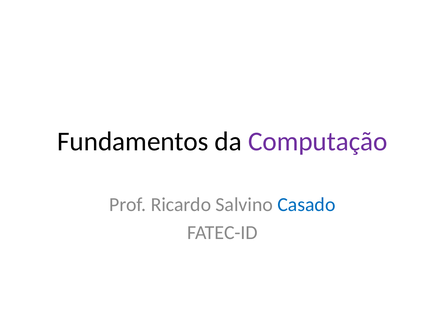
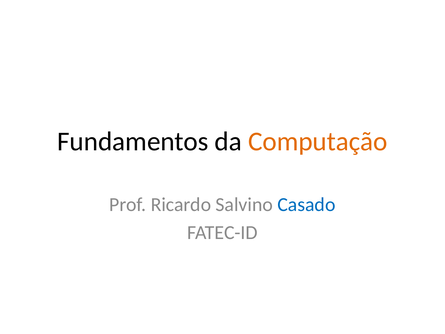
Computação colour: purple -> orange
